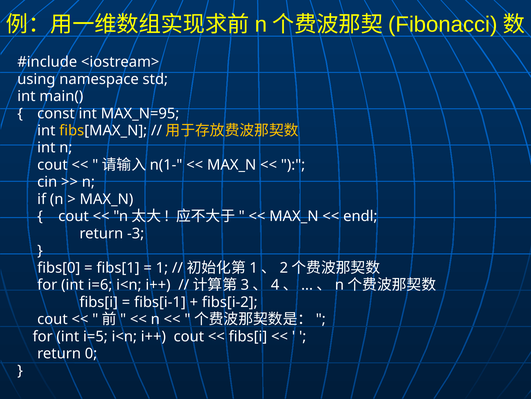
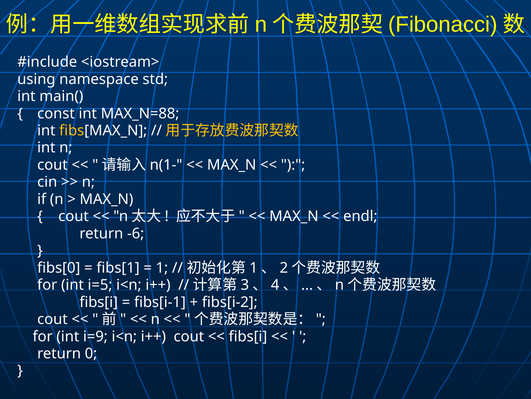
MAX_N=95: MAX_N=95 -> MAX_N=88
-3: -3 -> -6
i=6: i=6 -> i=5
i=5: i=5 -> i=9
